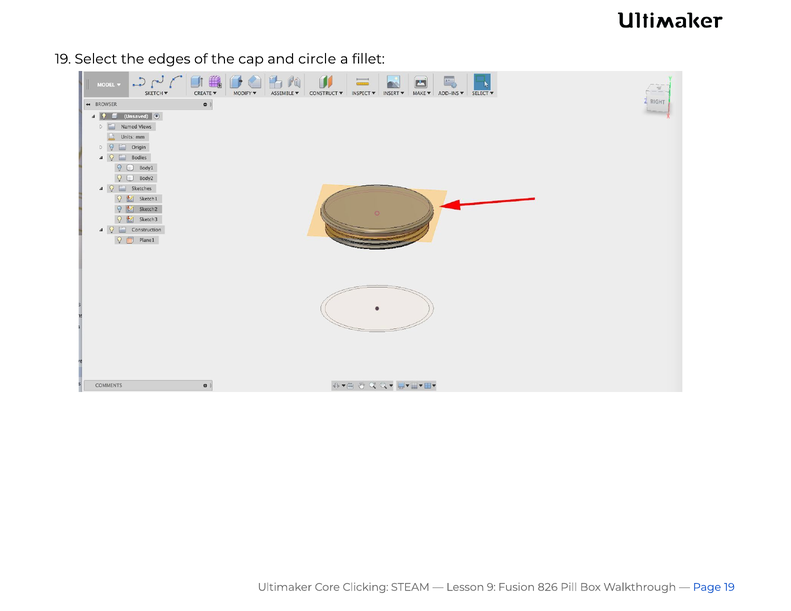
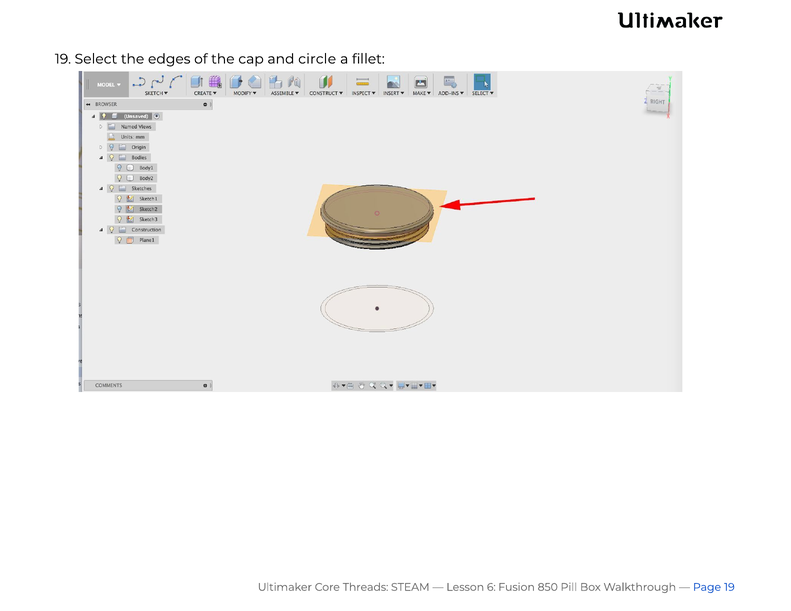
Clicking: Clicking -> Threads
9: 9 -> 6
826: 826 -> 850
